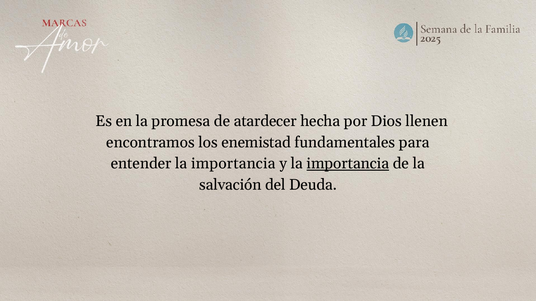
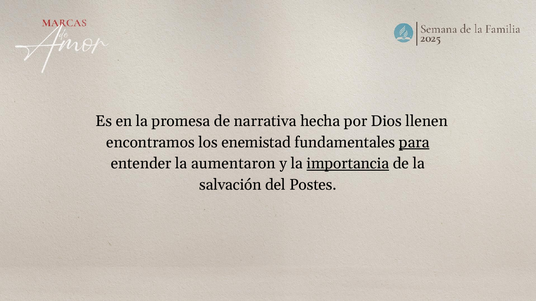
atardecer: atardecer -> narrativa
para underline: none -> present
entender la importancia: importancia -> aumentaron
Deuda: Deuda -> Postes
